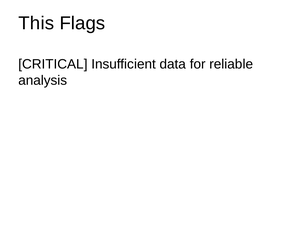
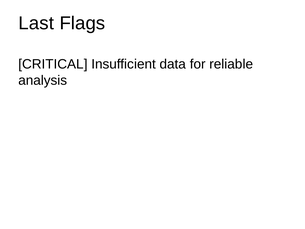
This: This -> Last
